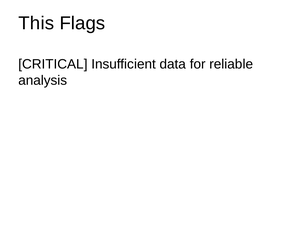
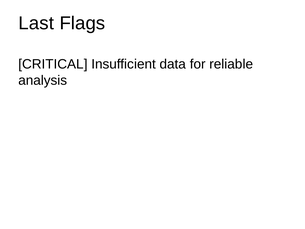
This: This -> Last
